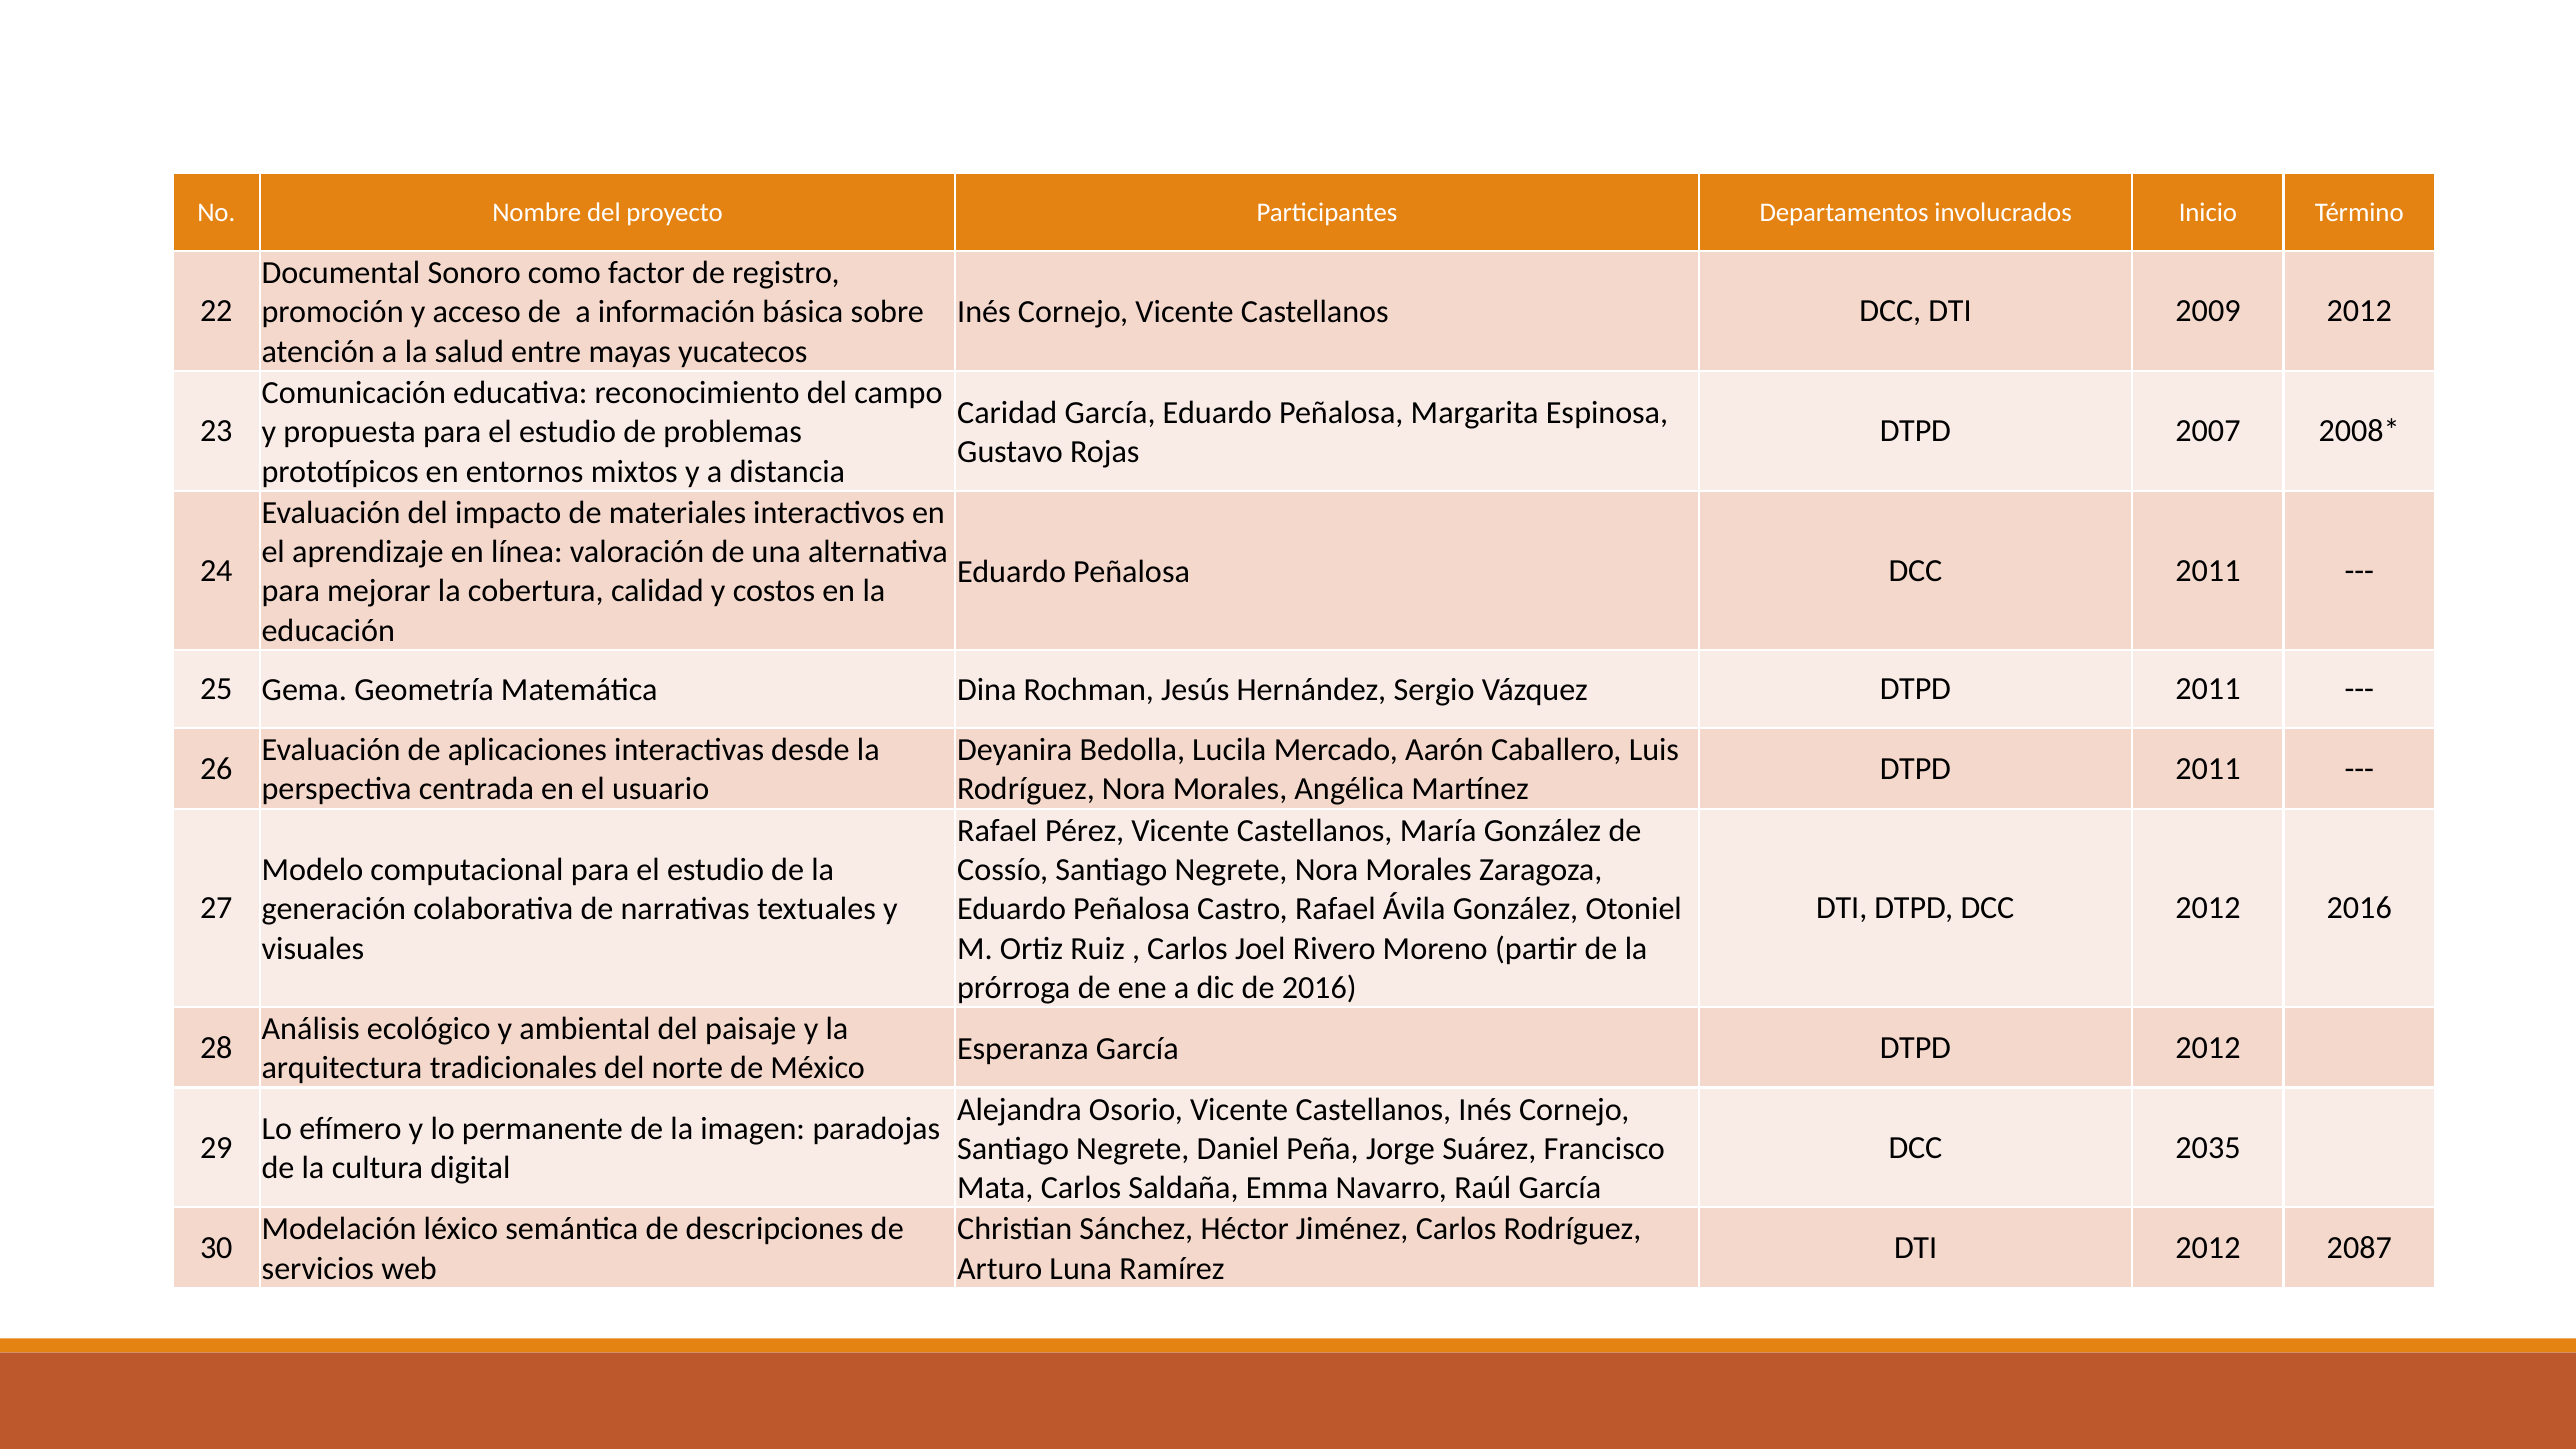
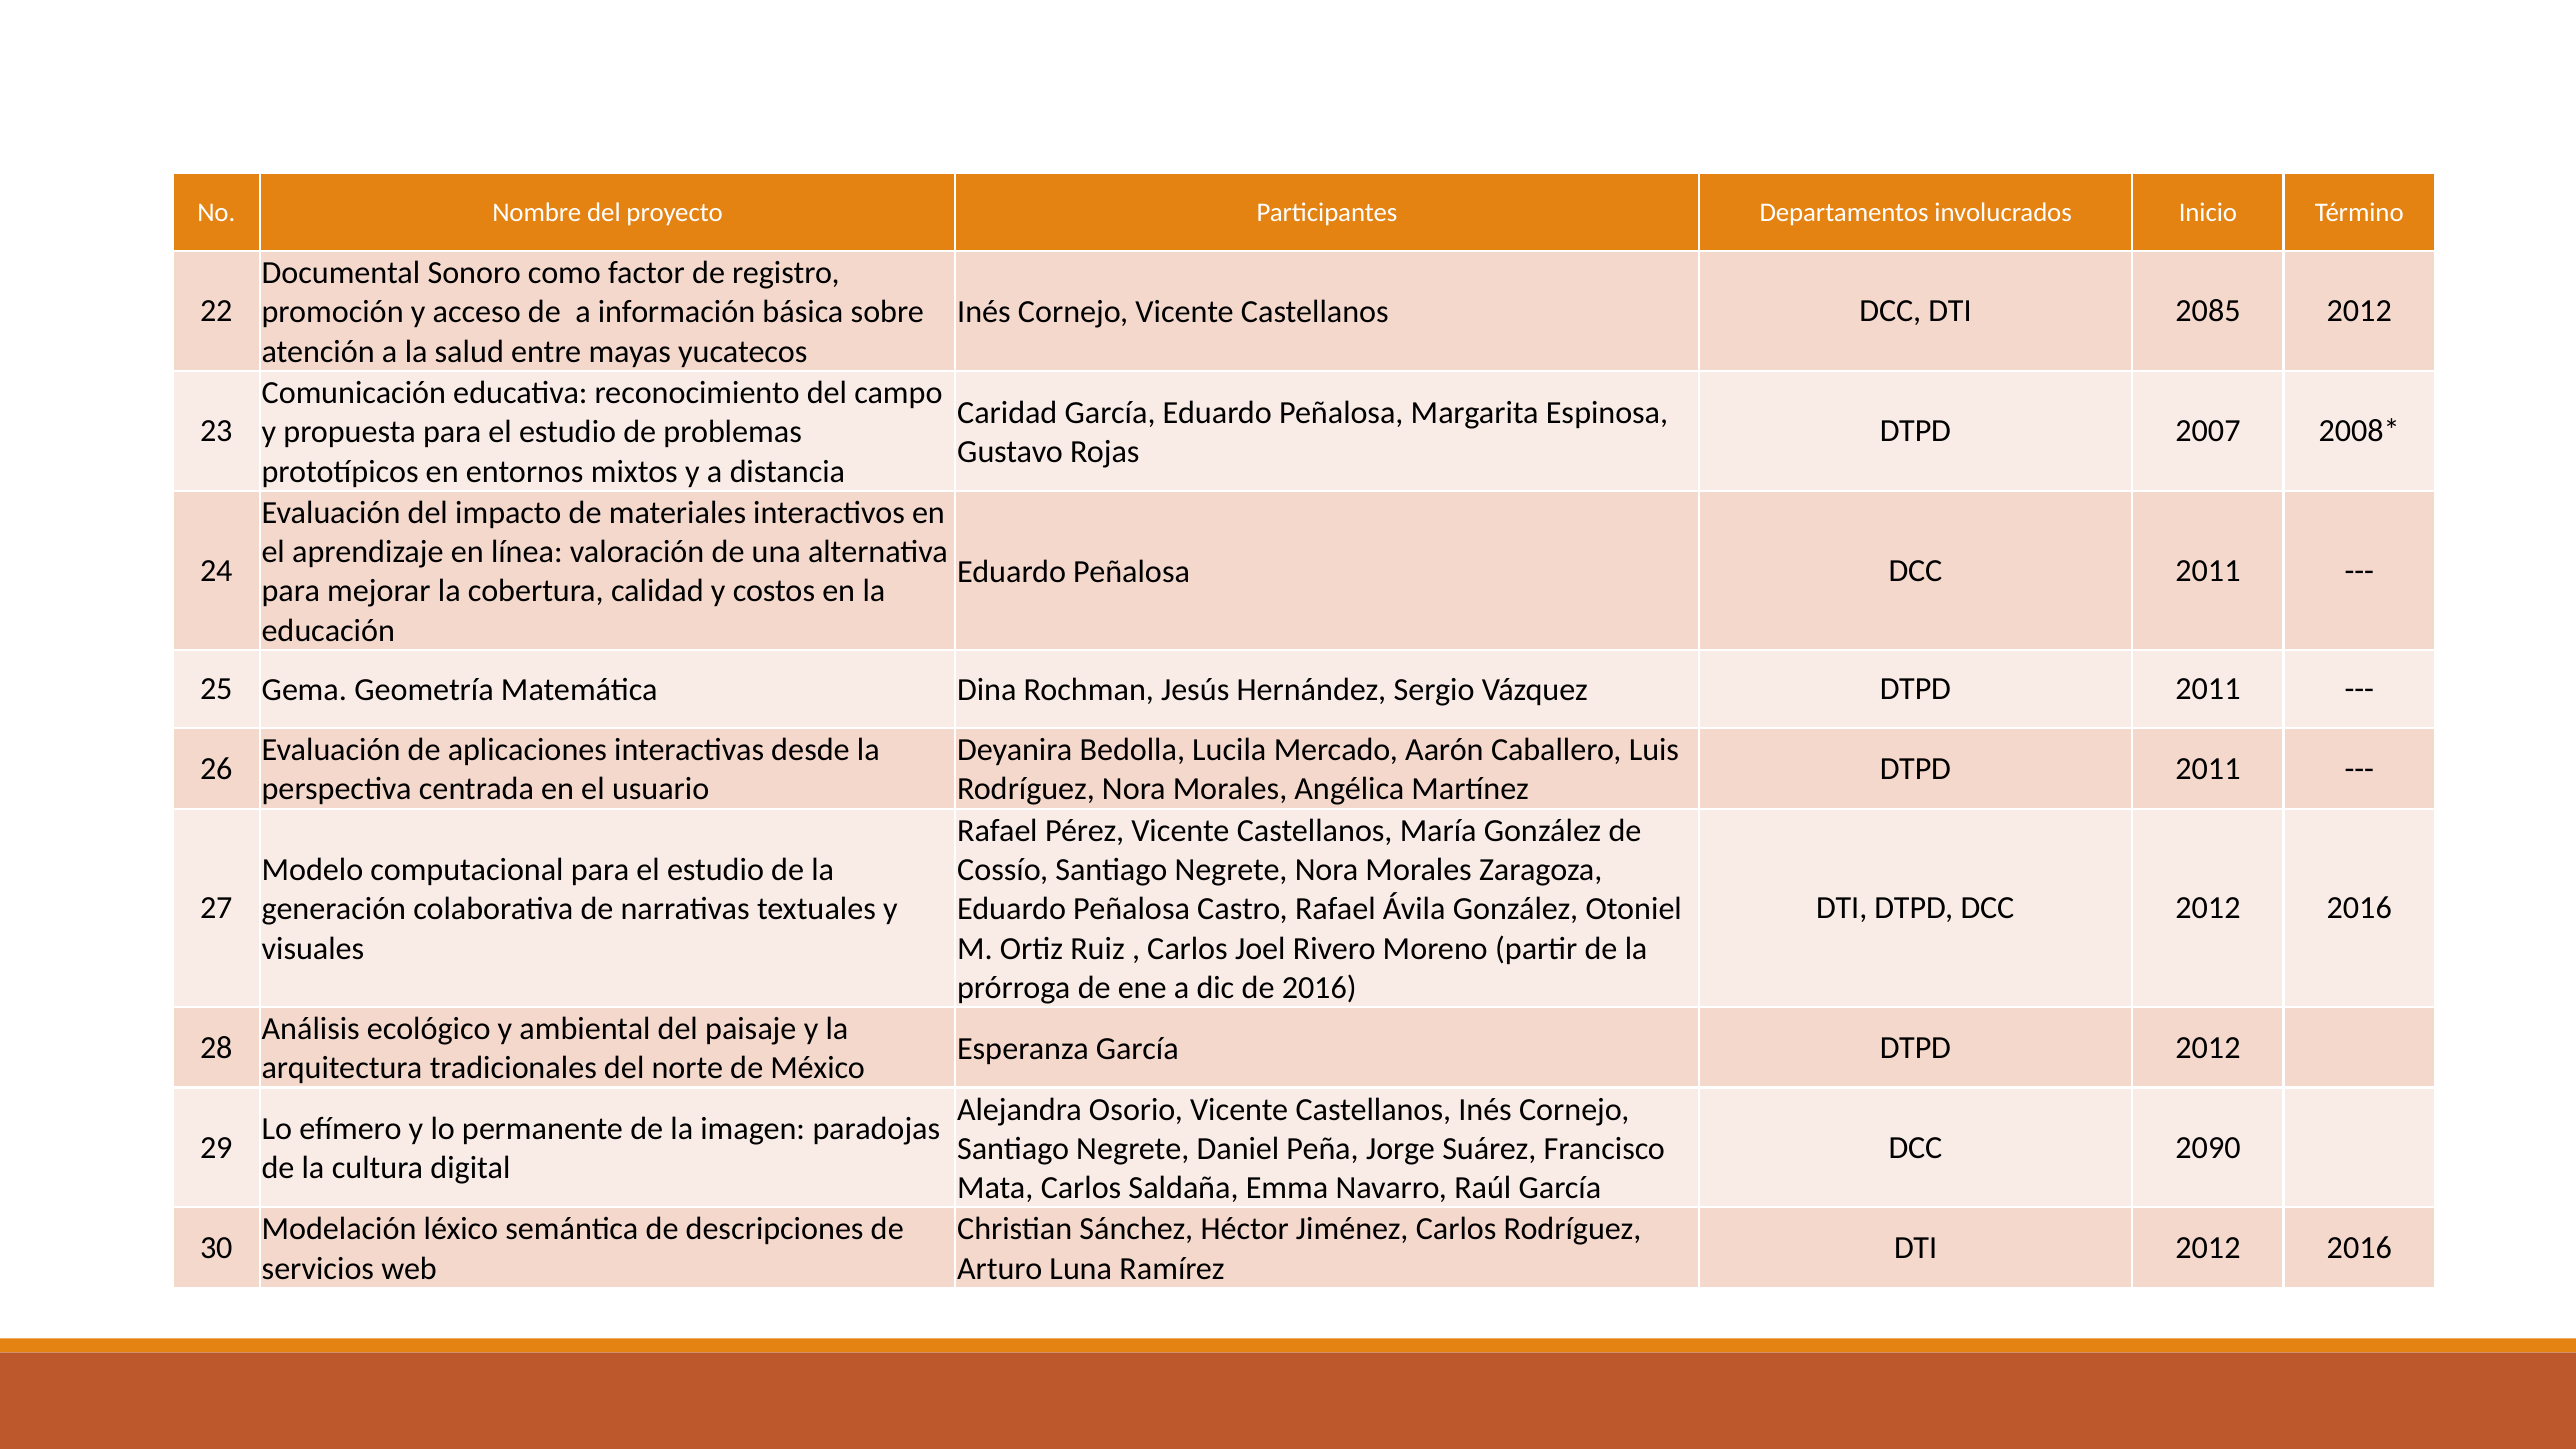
2009: 2009 -> 2085
2035: 2035 -> 2090
DTI 2012 2087: 2087 -> 2016
